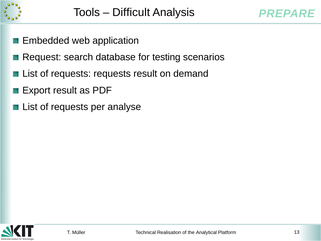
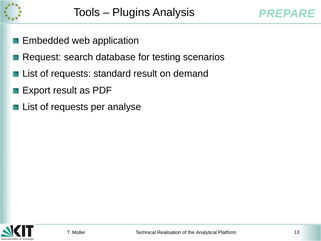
Difficult: Difficult -> Plugins
requests requests: requests -> standard
